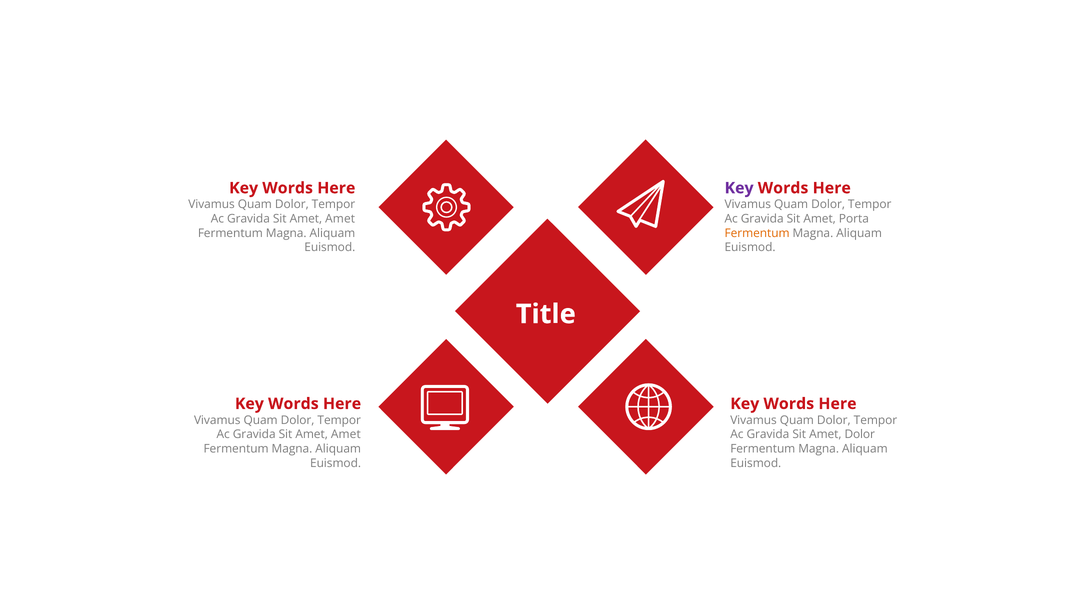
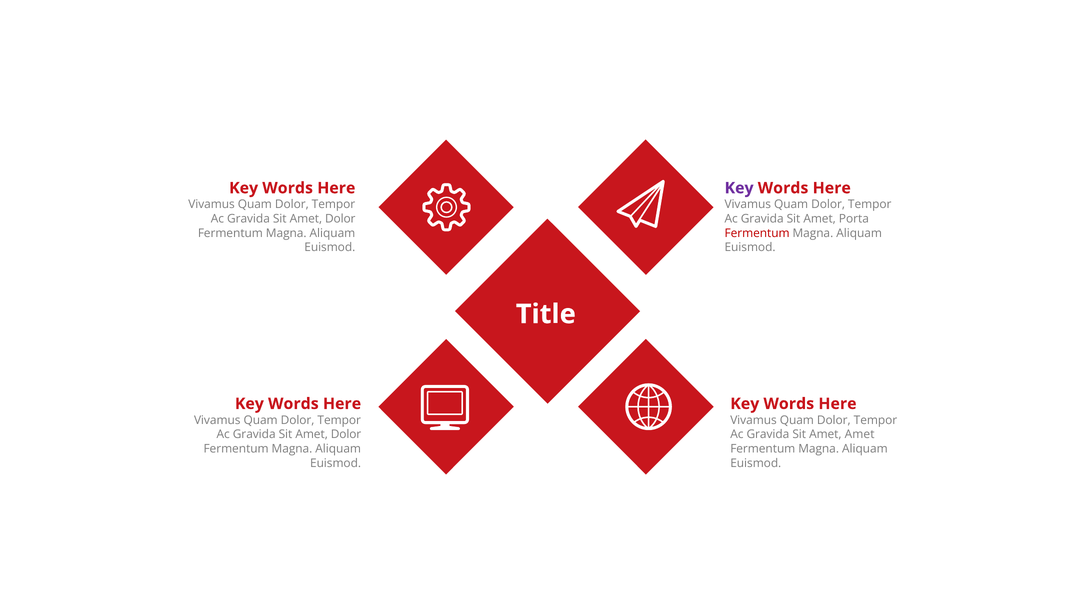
Amet at (340, 219): Amet -> Dolor
Fermentum at (757, 233) colour: orange -> red
Amet at (346, 435): Amet -> Dolor
Amet Dolor: Dolor -> Amet
